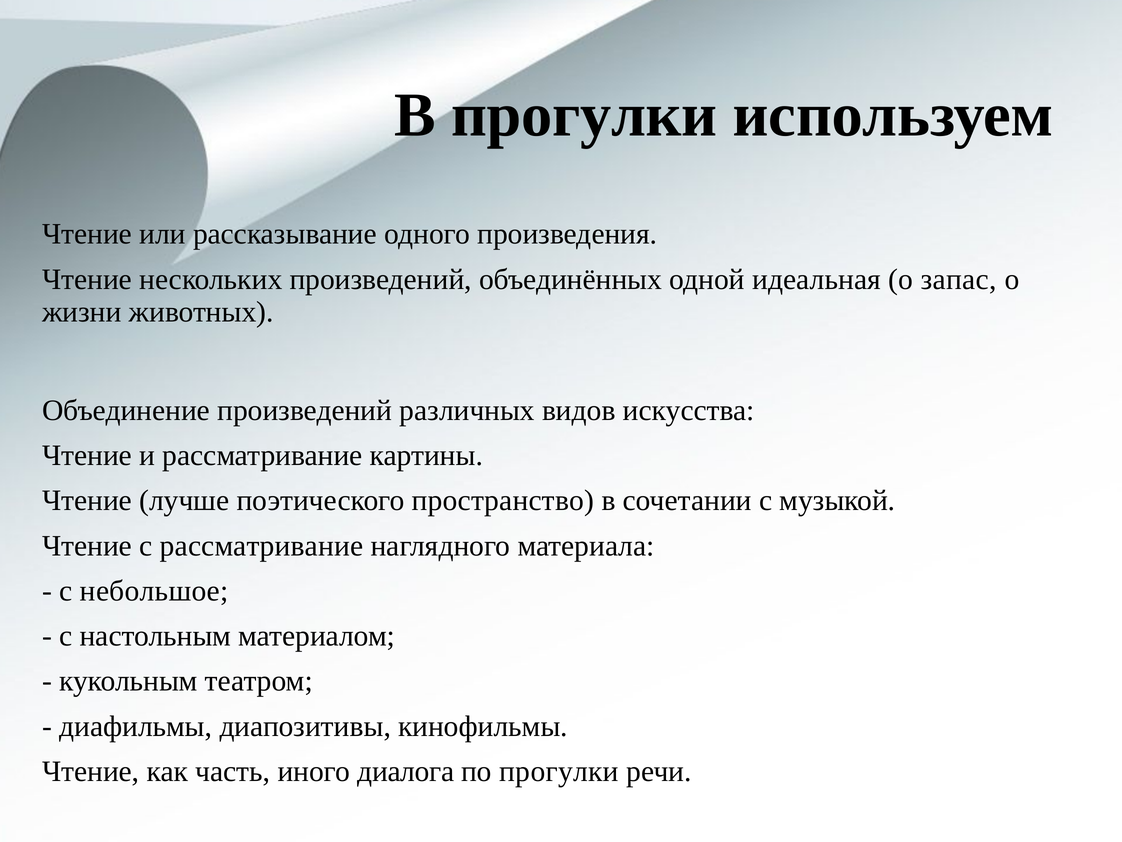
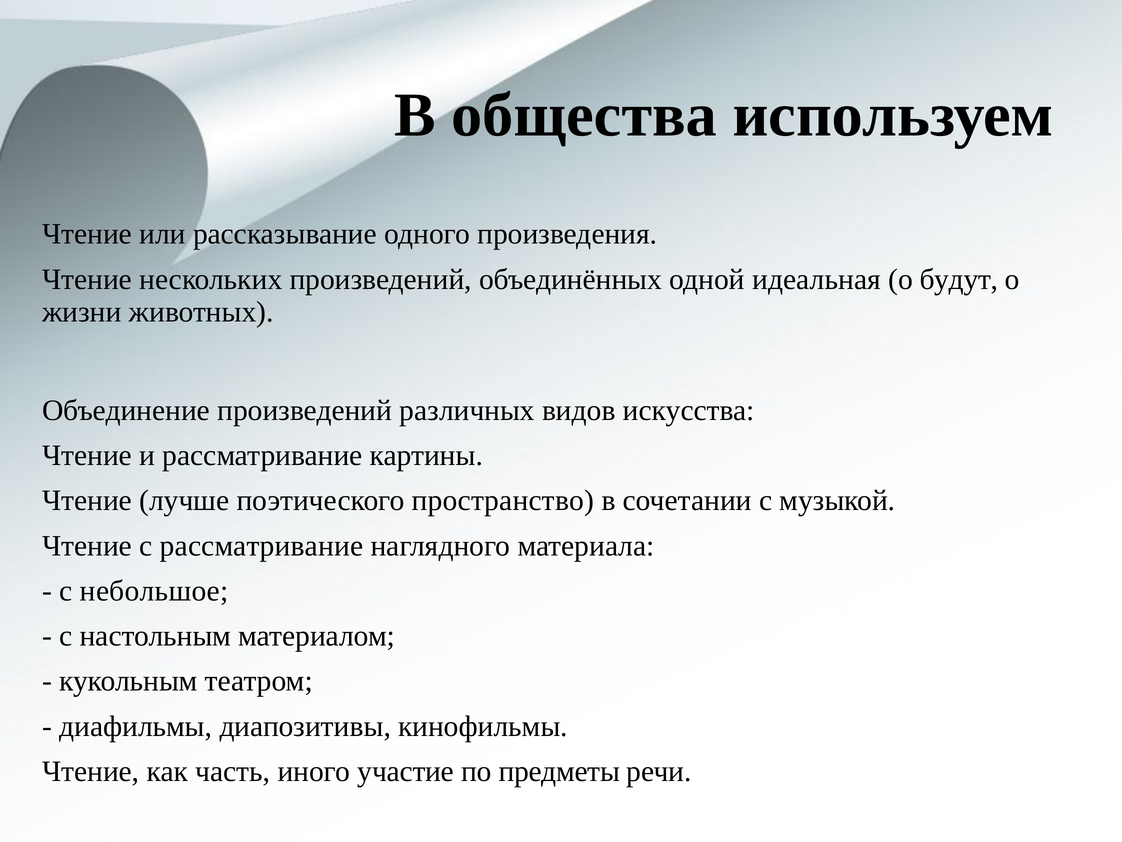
В прогулки: прогулки -> общества
запас: запас -> будут
диалога: диалога -> участие
по прогулки: прогулки -> предметы
